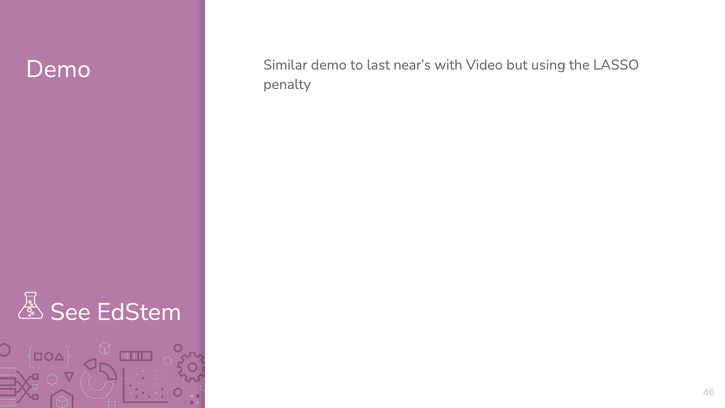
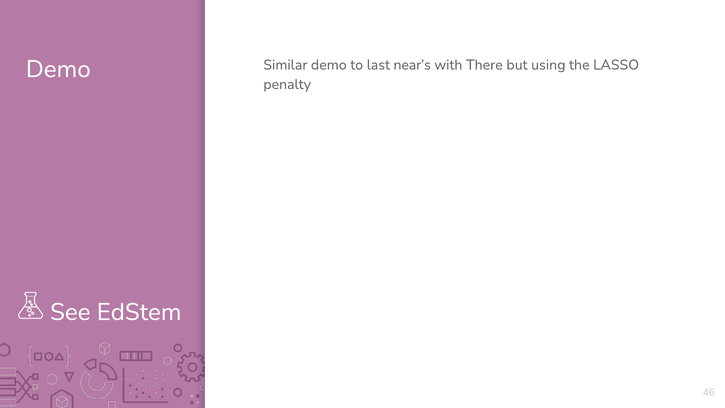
Video: Video -> There
